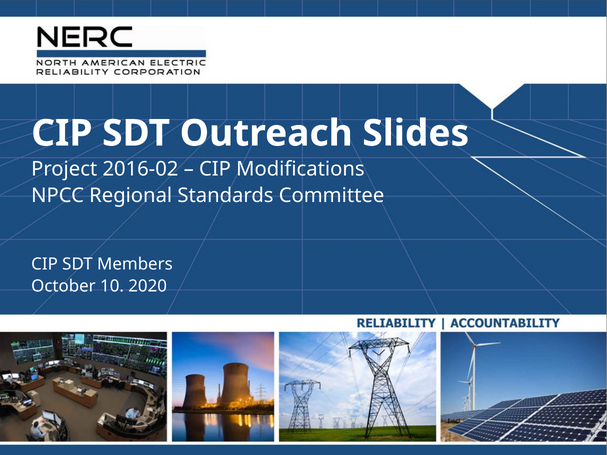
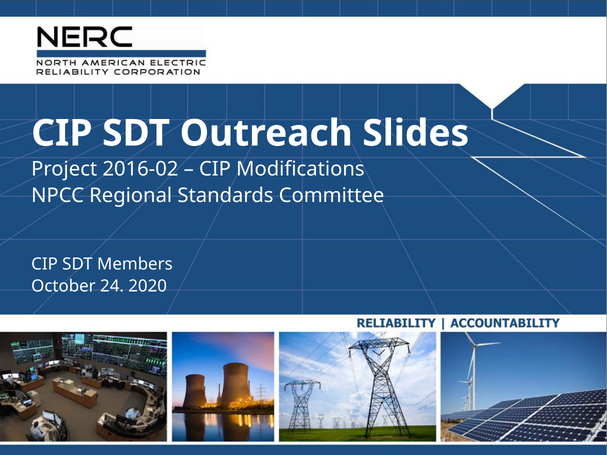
10: 10 -> 24
